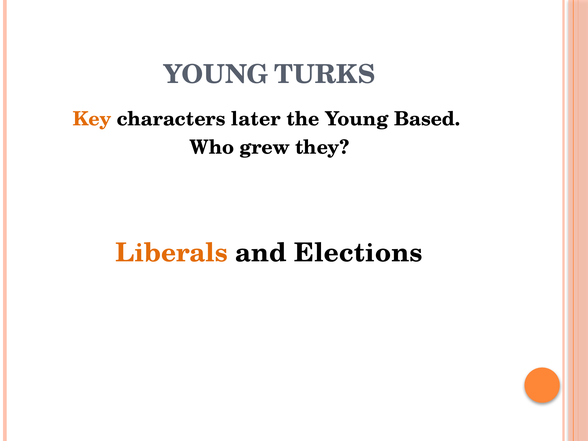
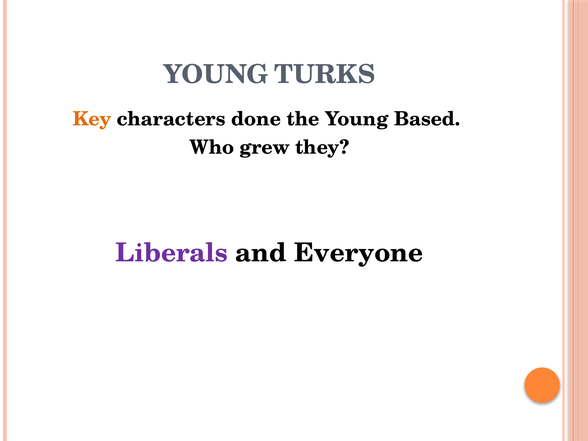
later: later -> done
Liberals colour: orange -> purple
Elections: Elections -> Everyone
